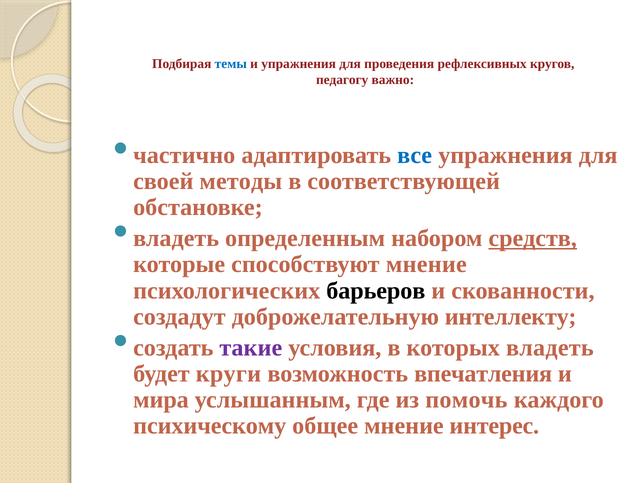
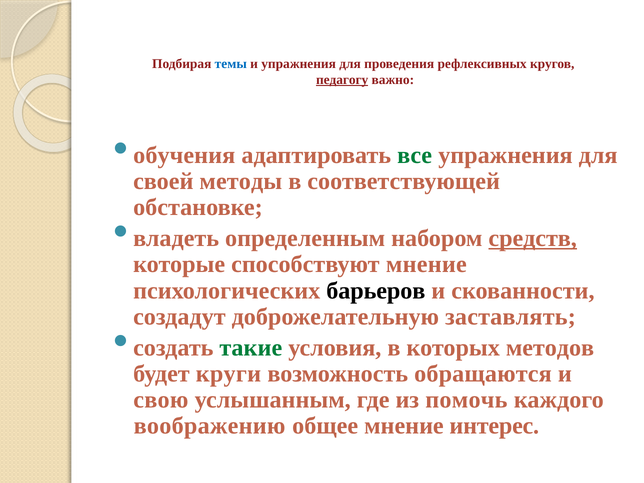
педагогу underline: none -> present
частично: частично -> обучения
все colour: blue -> green
интеллекту: интеллекту -> заставлять
такие colour: purple -> green
которых владеть: владеть -> методов
впечатления: впечатления -> обращаются
мира: мира -> свою
психическому: психическому -> воображению
